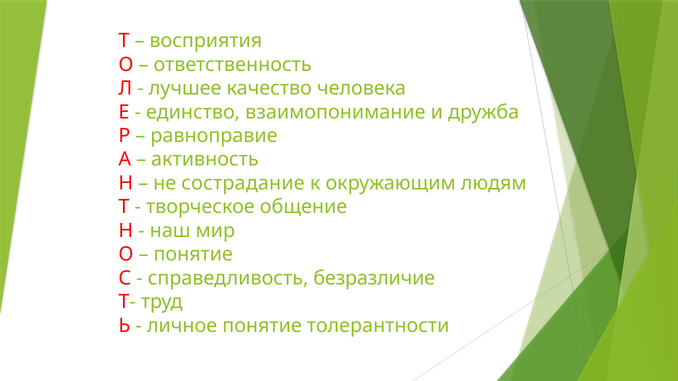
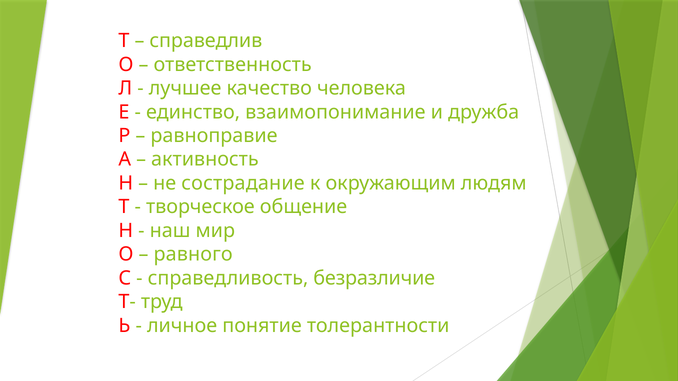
восприятия: восприятия -> справедлив
понятие at (193, 255): понятие -> равного
